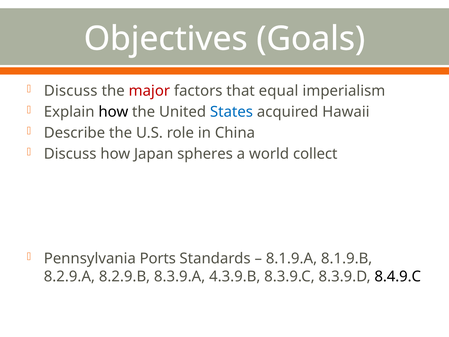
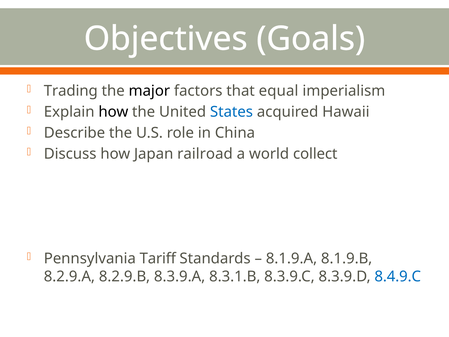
Discuss at (71, 91): Discuss -> Trading
major colour: red -> black
spheres: spheres -> railroad
Ports: Ports -> Tariff
4.3.9.B: 4.3.9.B -> 8.3.1.B
8.4.9.C colour: black -> blue
